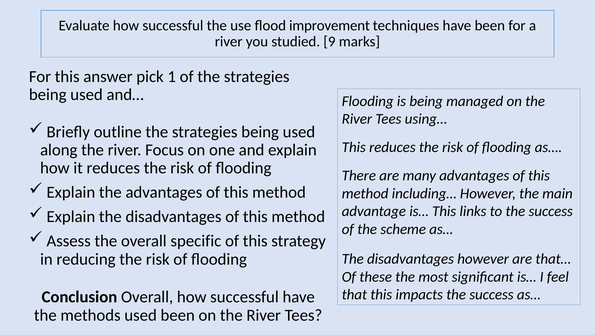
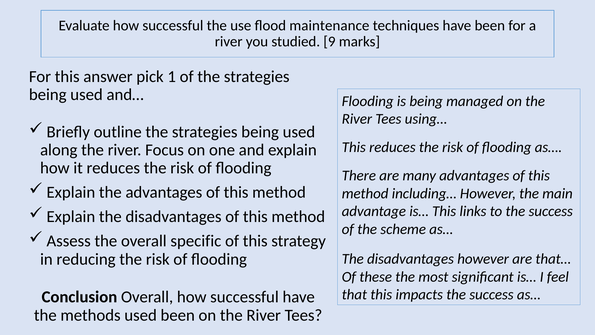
improvement: improvement -> maintenance
